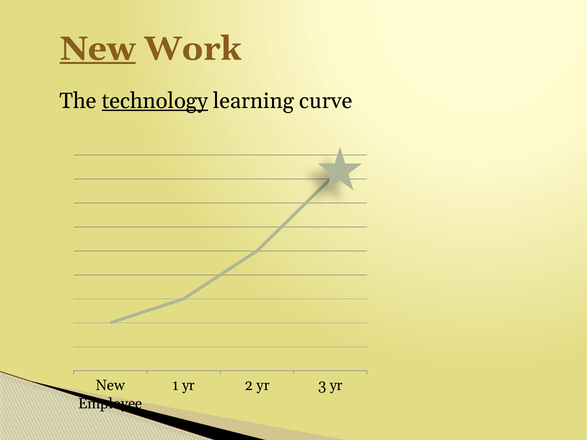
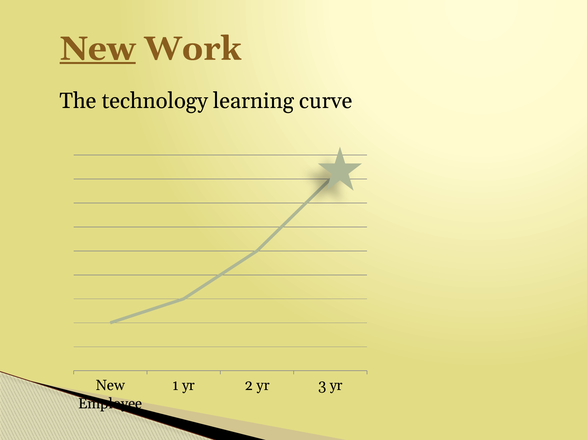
technology underline: present -> none
